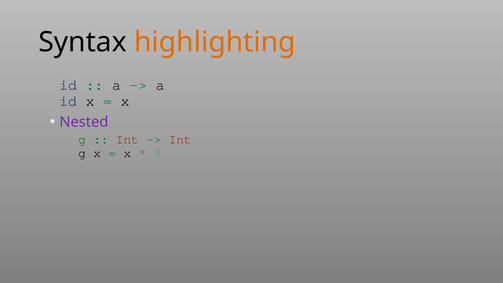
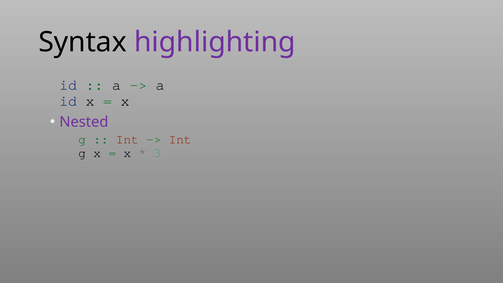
highlighting colour: orange -> purple
